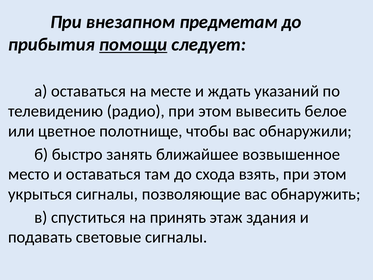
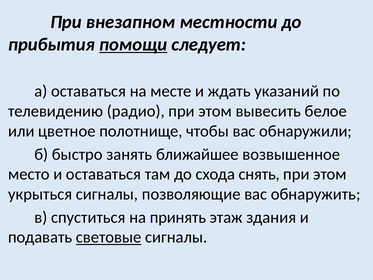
предметам: предметам -> местности
взять: взять -> снять
световые underline: none -> present
